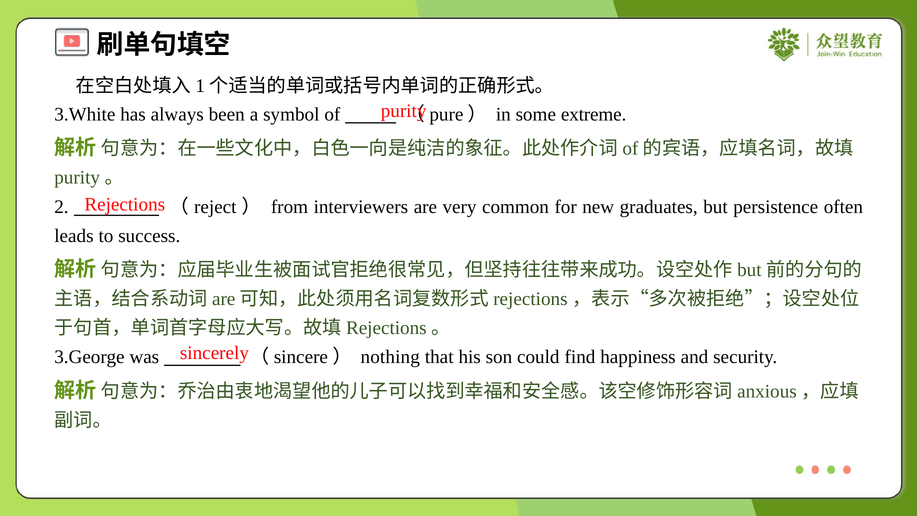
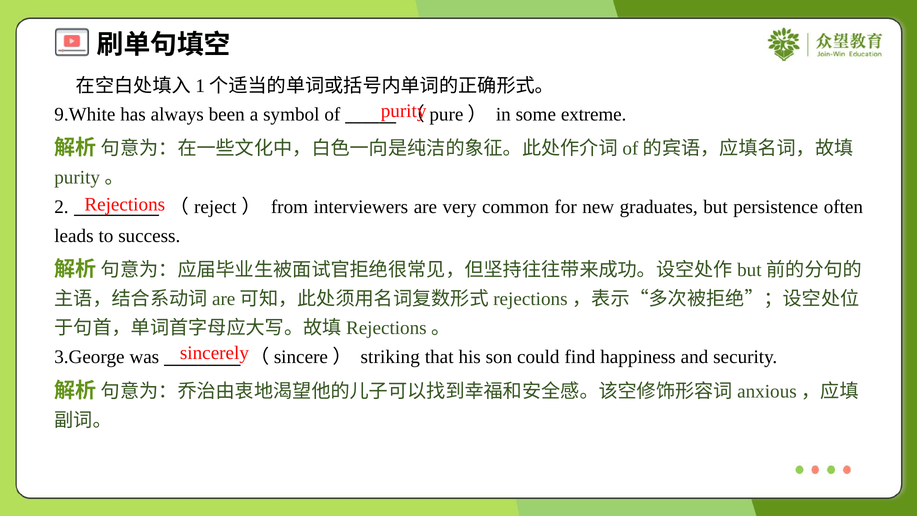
3.White: 3.White -> 9.White
nothing: nothing -> striking
